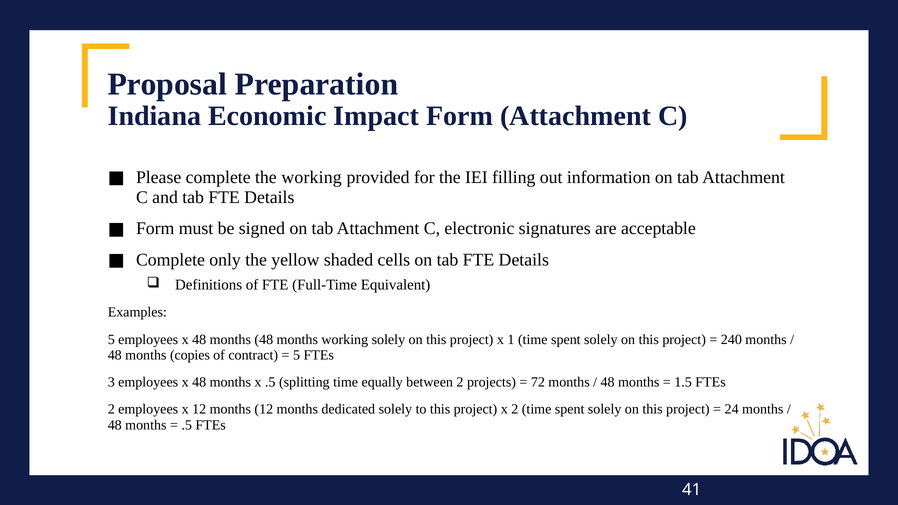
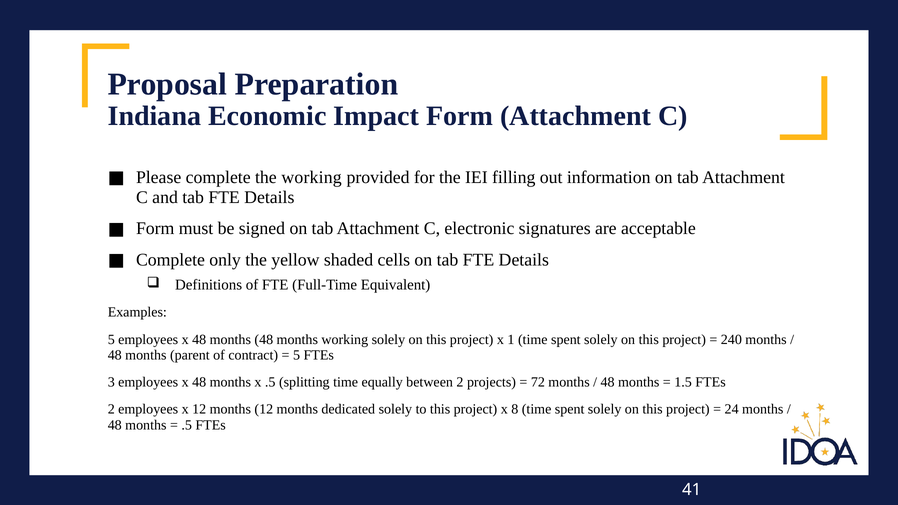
copies: copies -> parent
x 2: 2 -> 8
